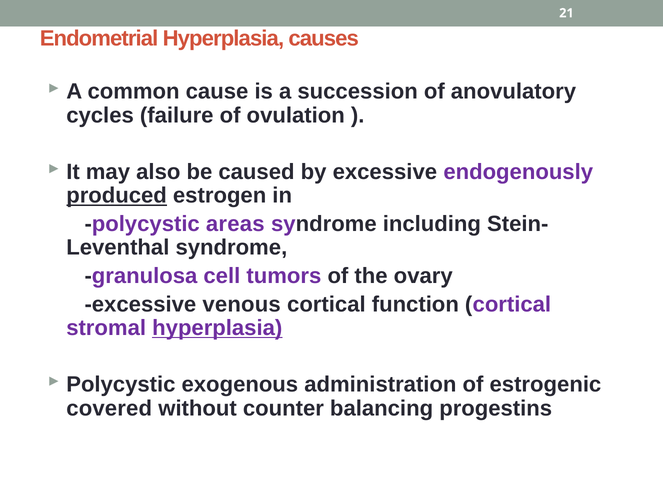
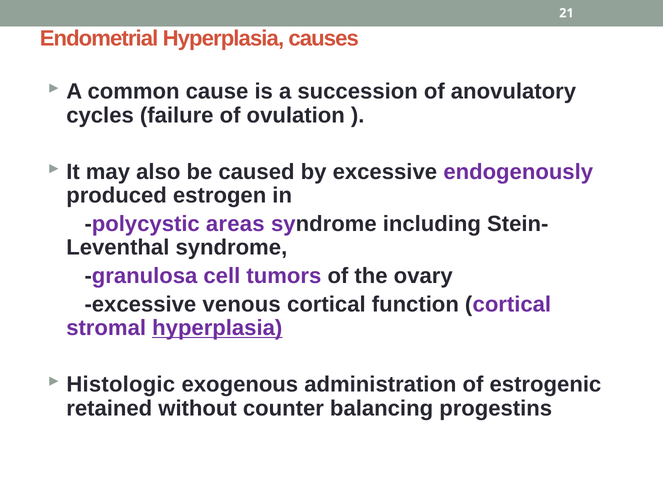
produced underline: present -> none
Polycystic at (121, 385): Polycystic -> Histologic
covered: covered -> retained
